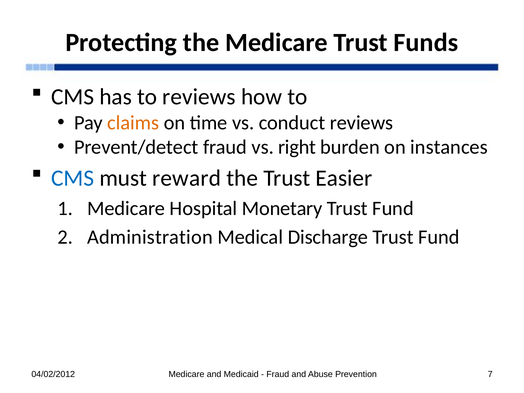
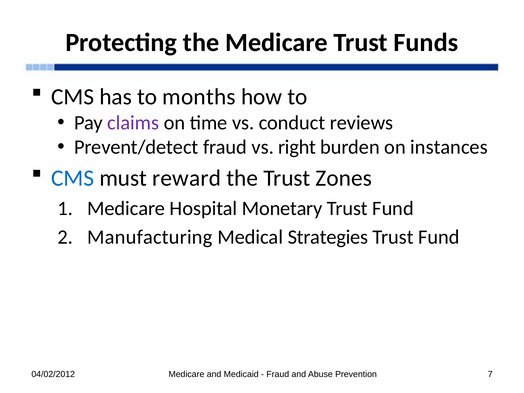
to reviews: reviews -> months
claims colour: orange -> purple
Easier: Easier -> Zones
Administration: Administration -> Manufacturing
Discharge: Discharge -> Strategies
